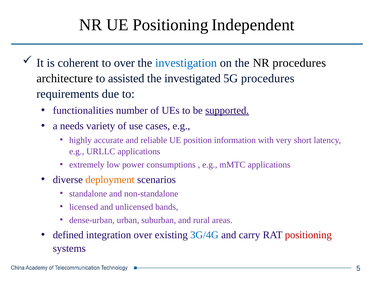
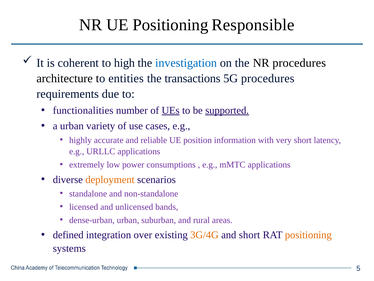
Independent: Independent -> Responsible
to over: over -> high
assisted: assisted -> entities
investigated: investigated -> transactions
UEs underline: none -> present
a needs: needs -> urban
3G/4G colour: blue -> orange
and carry: carry -> short
positioning at (308, 234) colour: red -> orange
